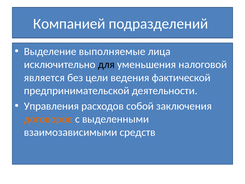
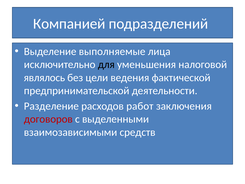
является: является -> являлось
Управления: Управления -> Разделение
собой: собой -> работ
договоров colour: orange -> red
